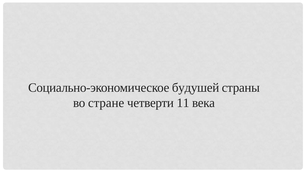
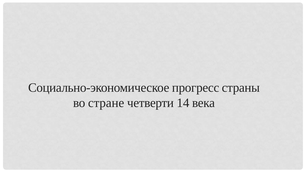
будушей: будушей -> прогресс
11: 11 -> 14
